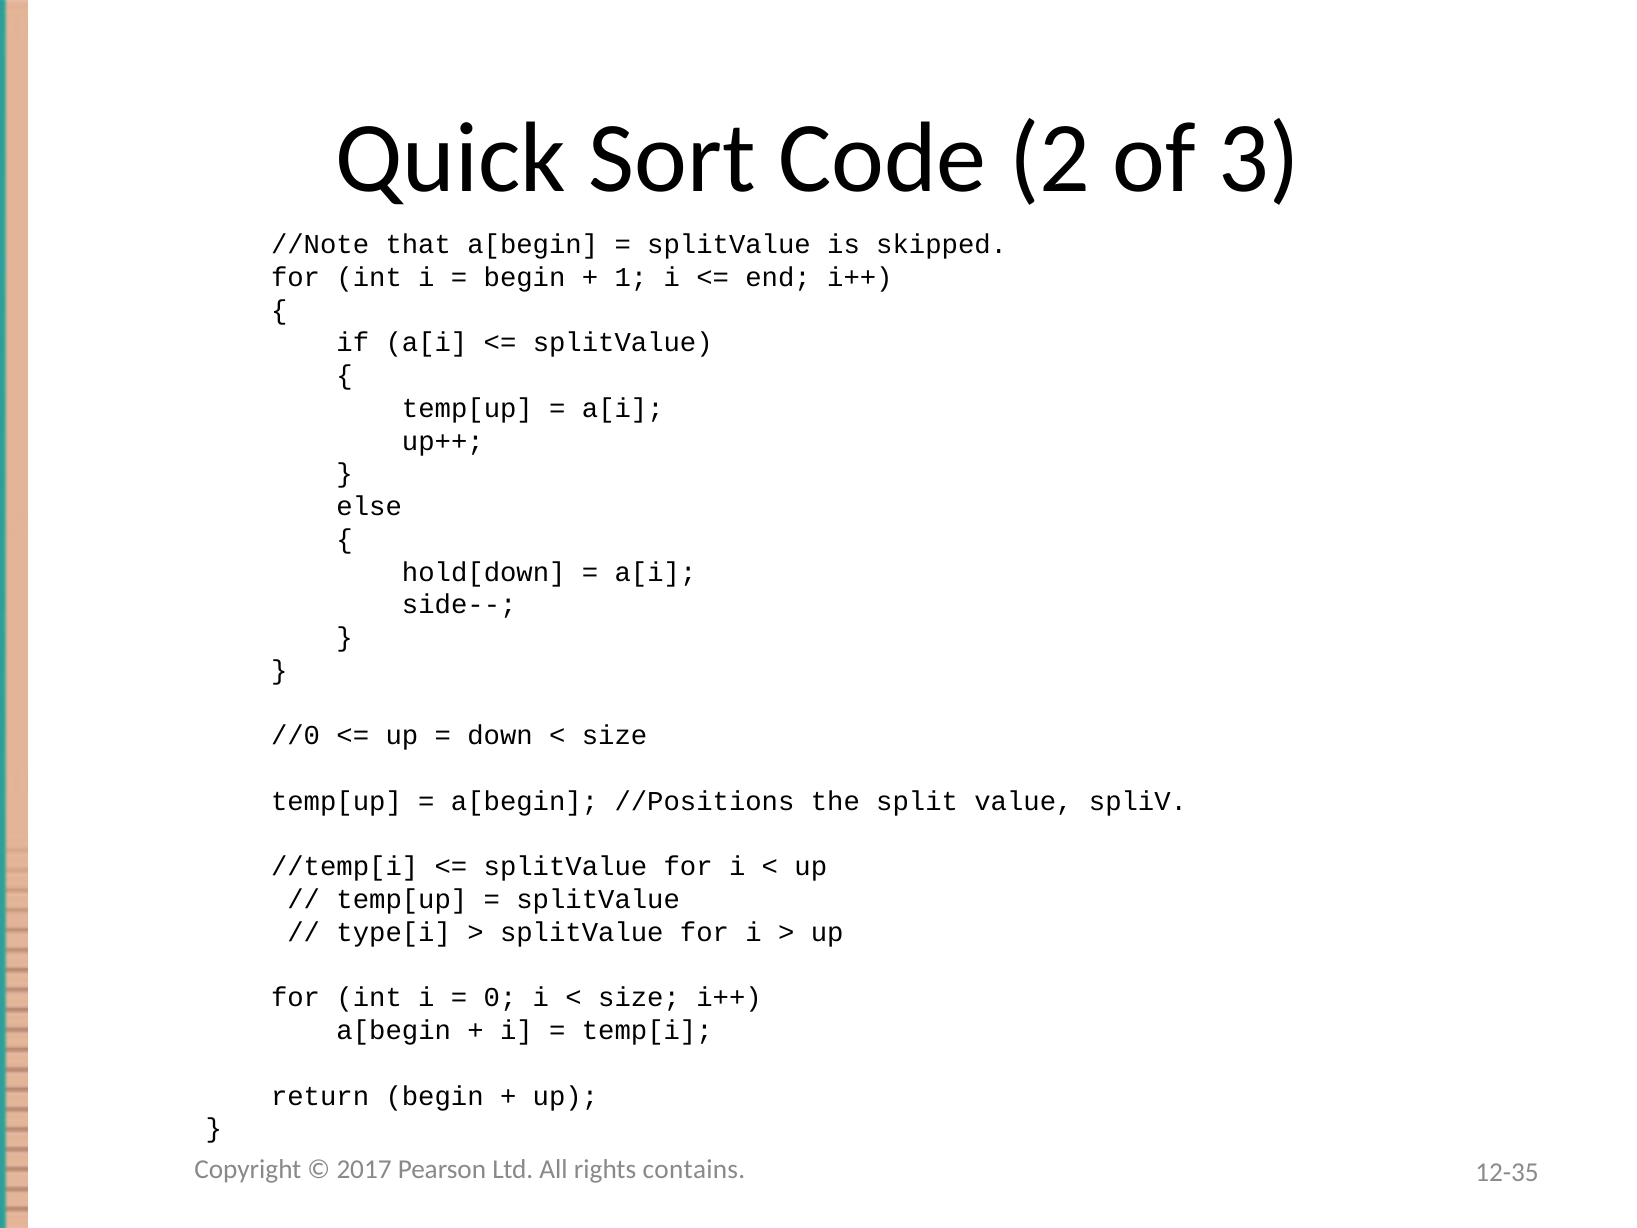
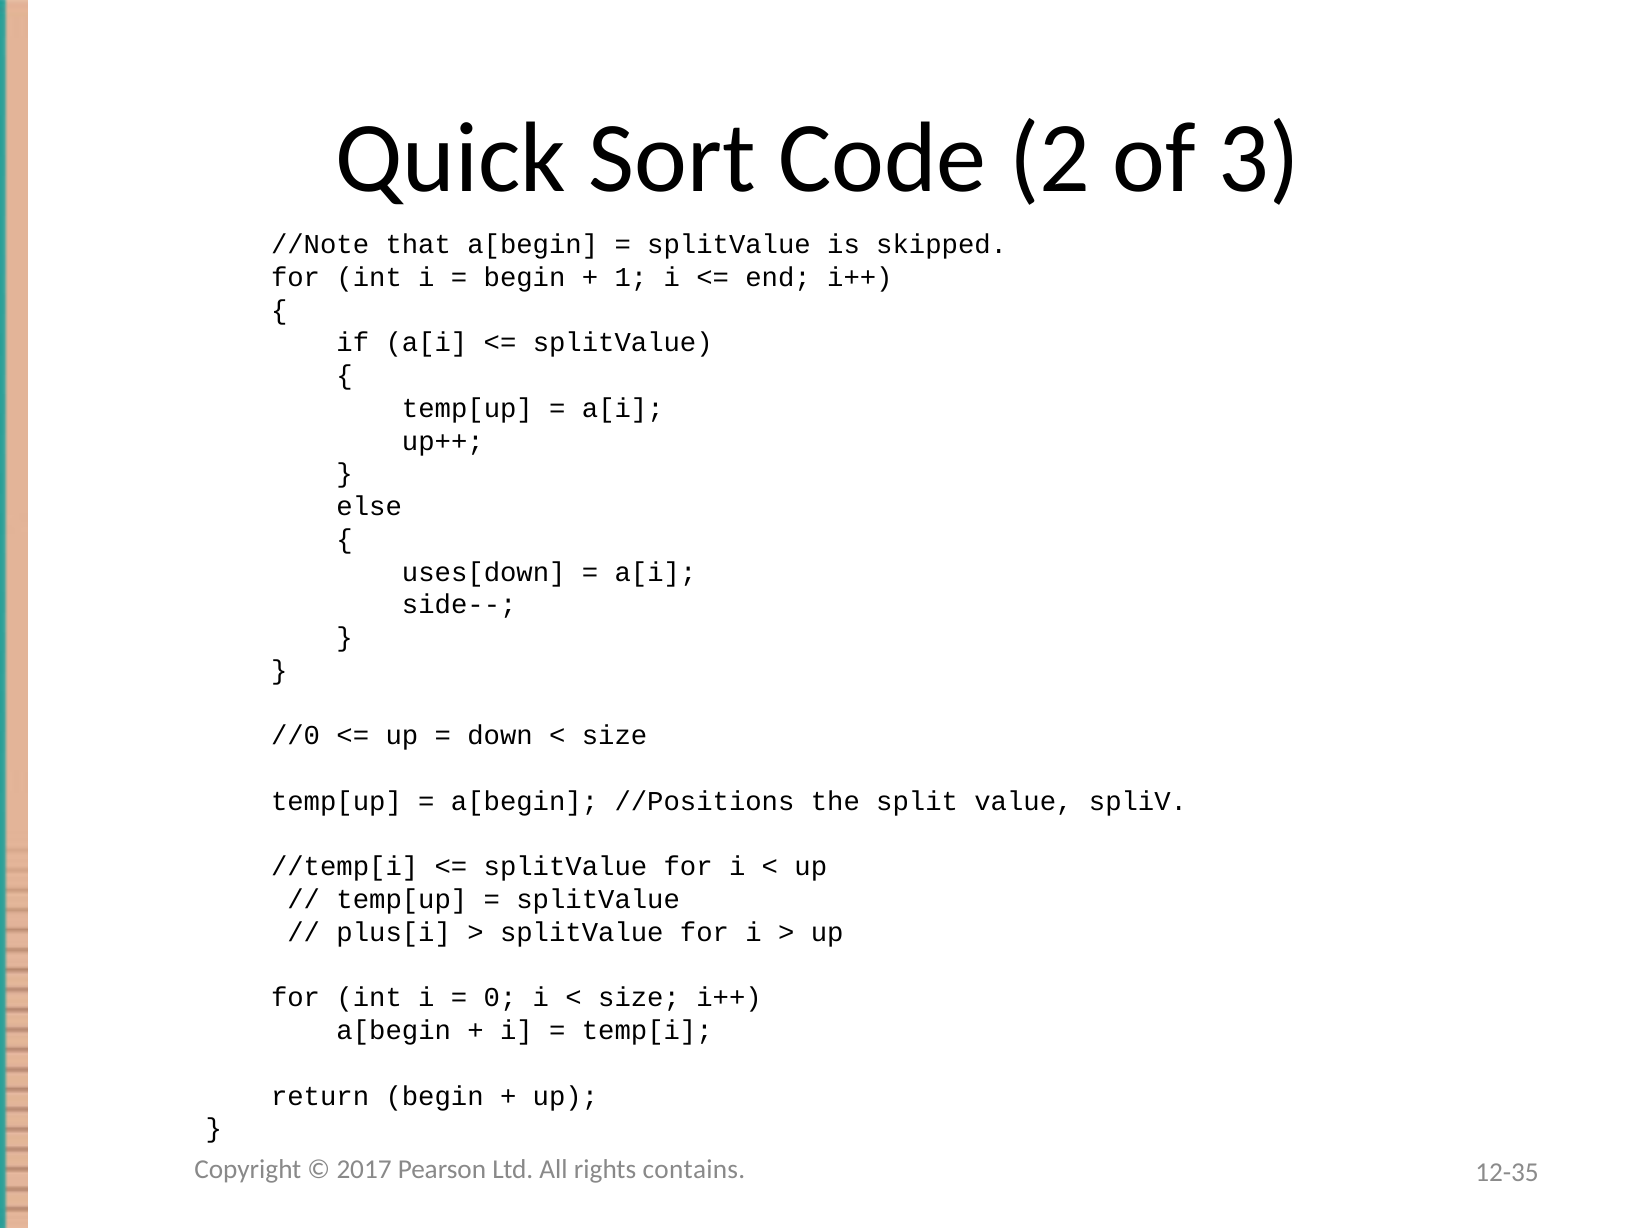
hold[down: hold[down -> uses[down
type[i: type[i -> plus[i
